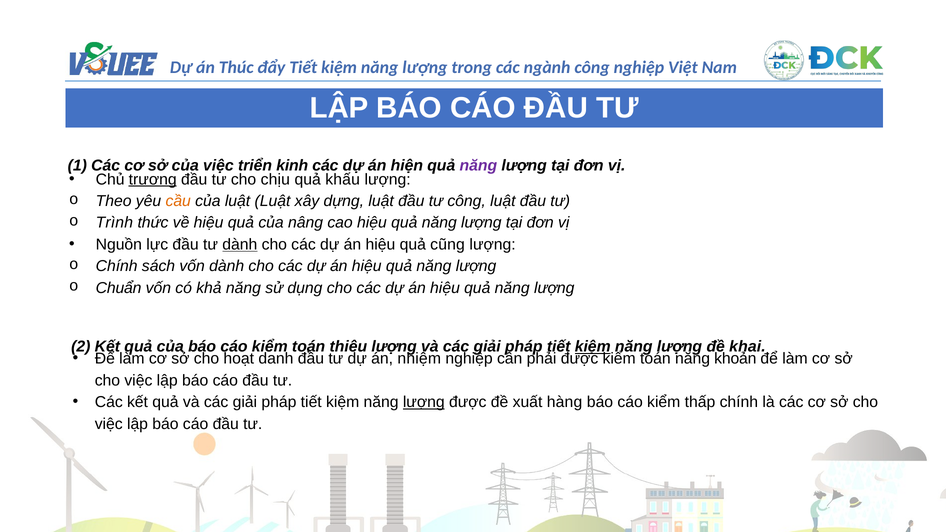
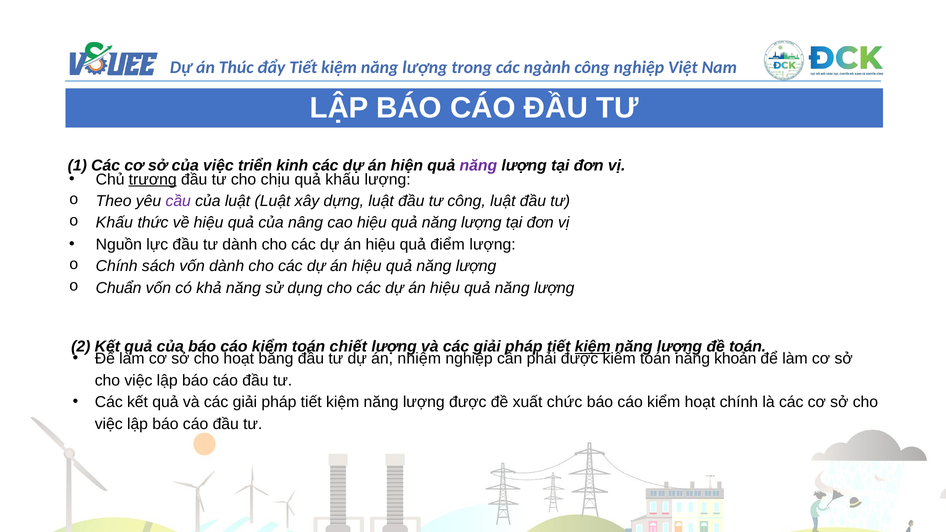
cầu colour: orange -> purple
Trình at (114, 223): Trình -> Khấu
dành at (240, 245) underline: present -> none
cũng: cũng -> điểm
thiêu: thiêu -> chiết
đề khai: khai -> toán
danh: danh -> bằng
lượng at (424, 402) underline: present -> none
hàng: hàng -> chức
kiểm thấp: thấp -> hoạt
